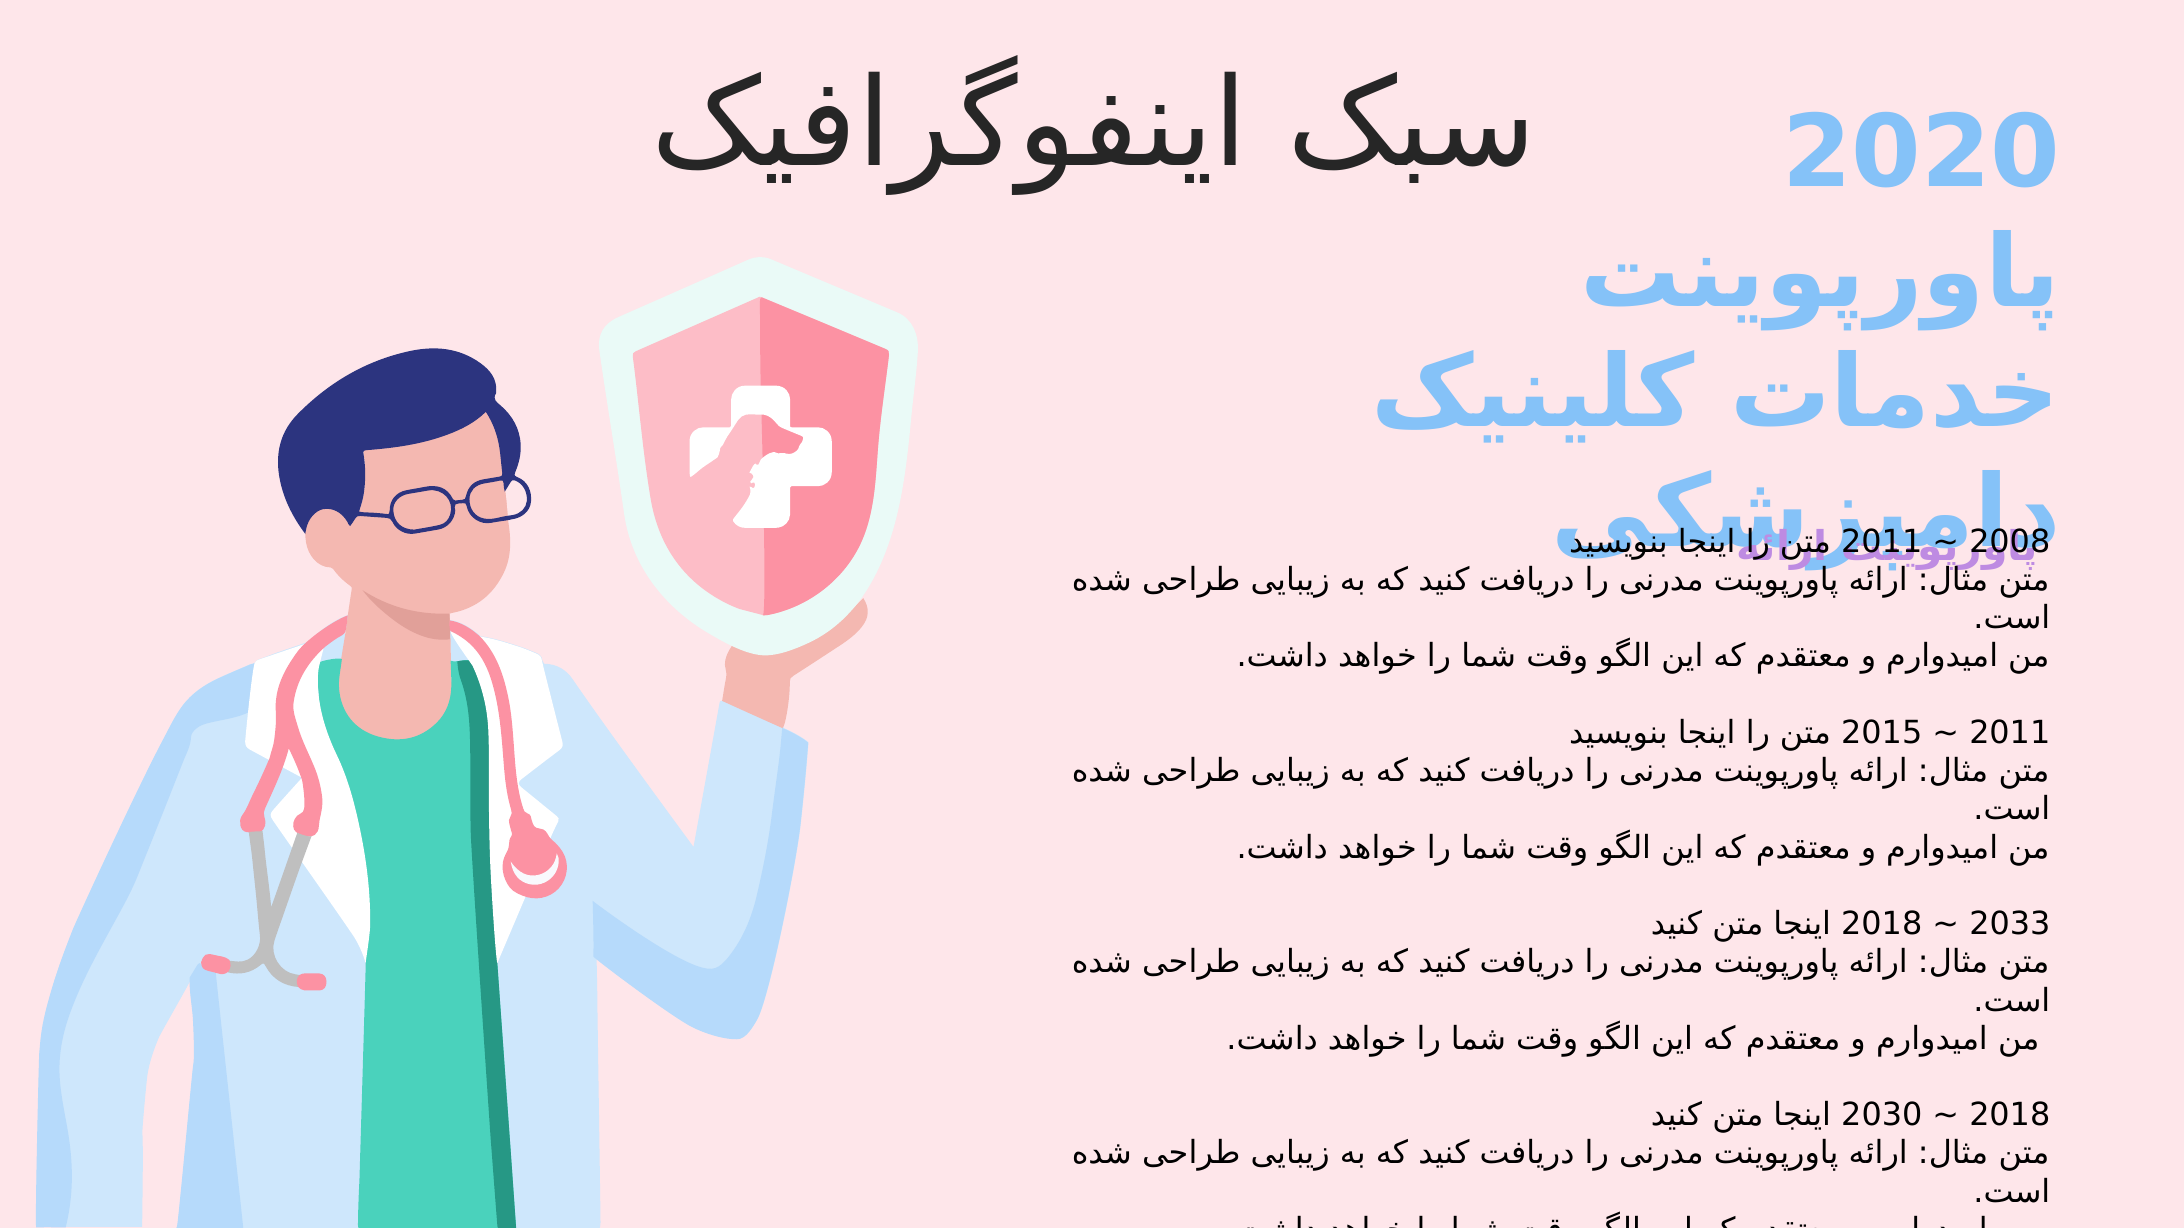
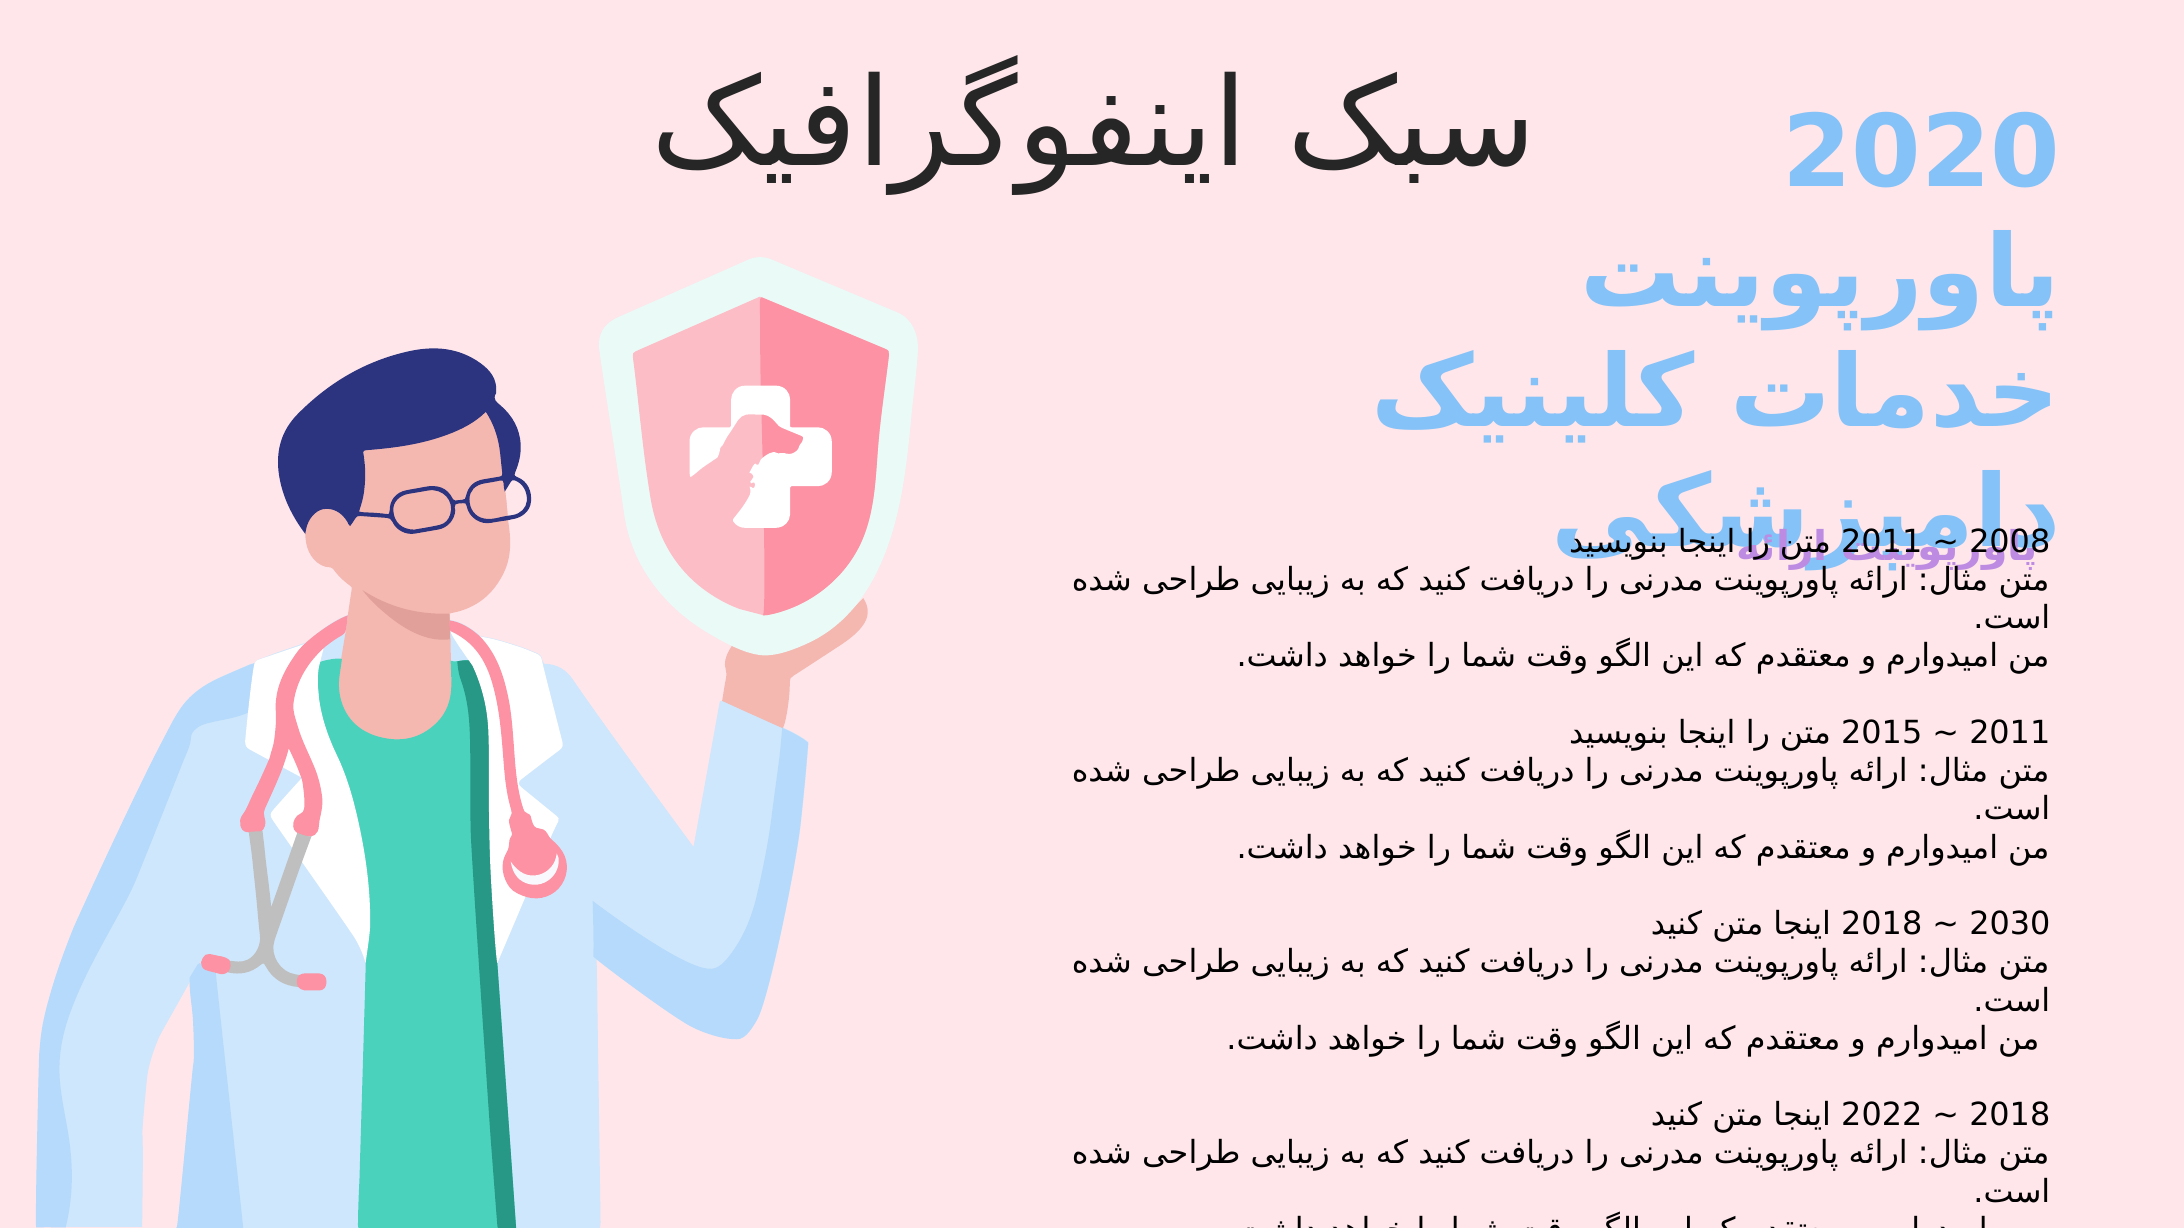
2033: 2033 -> 2030
2030: 2030 -> 2022
